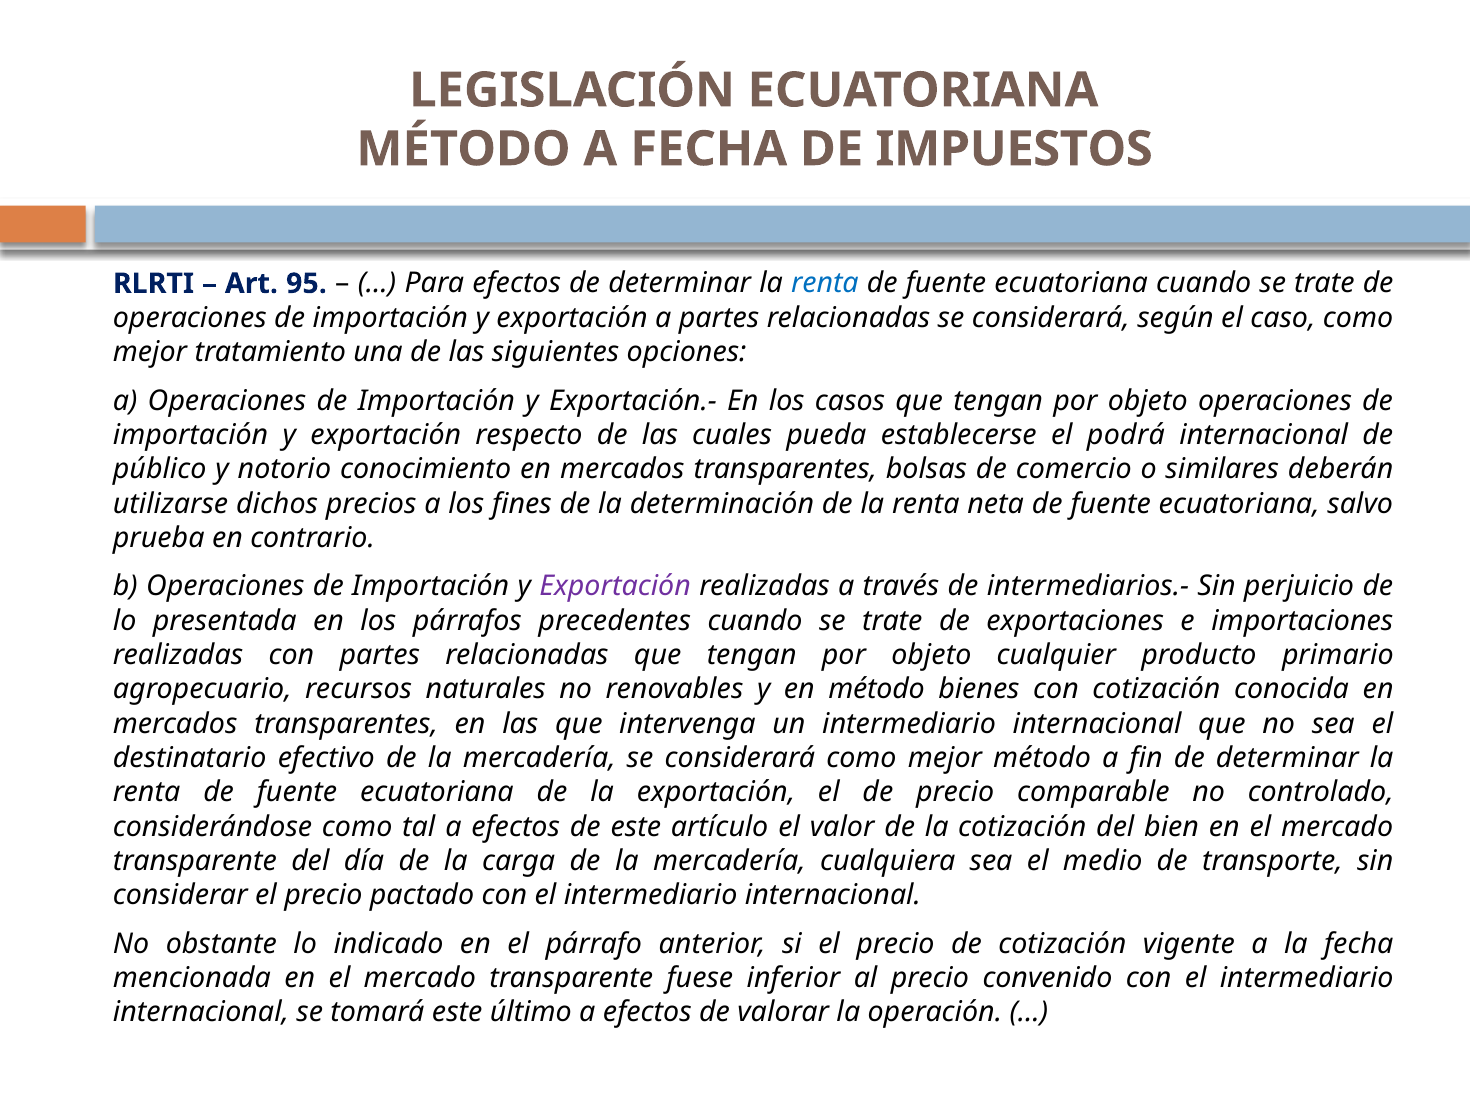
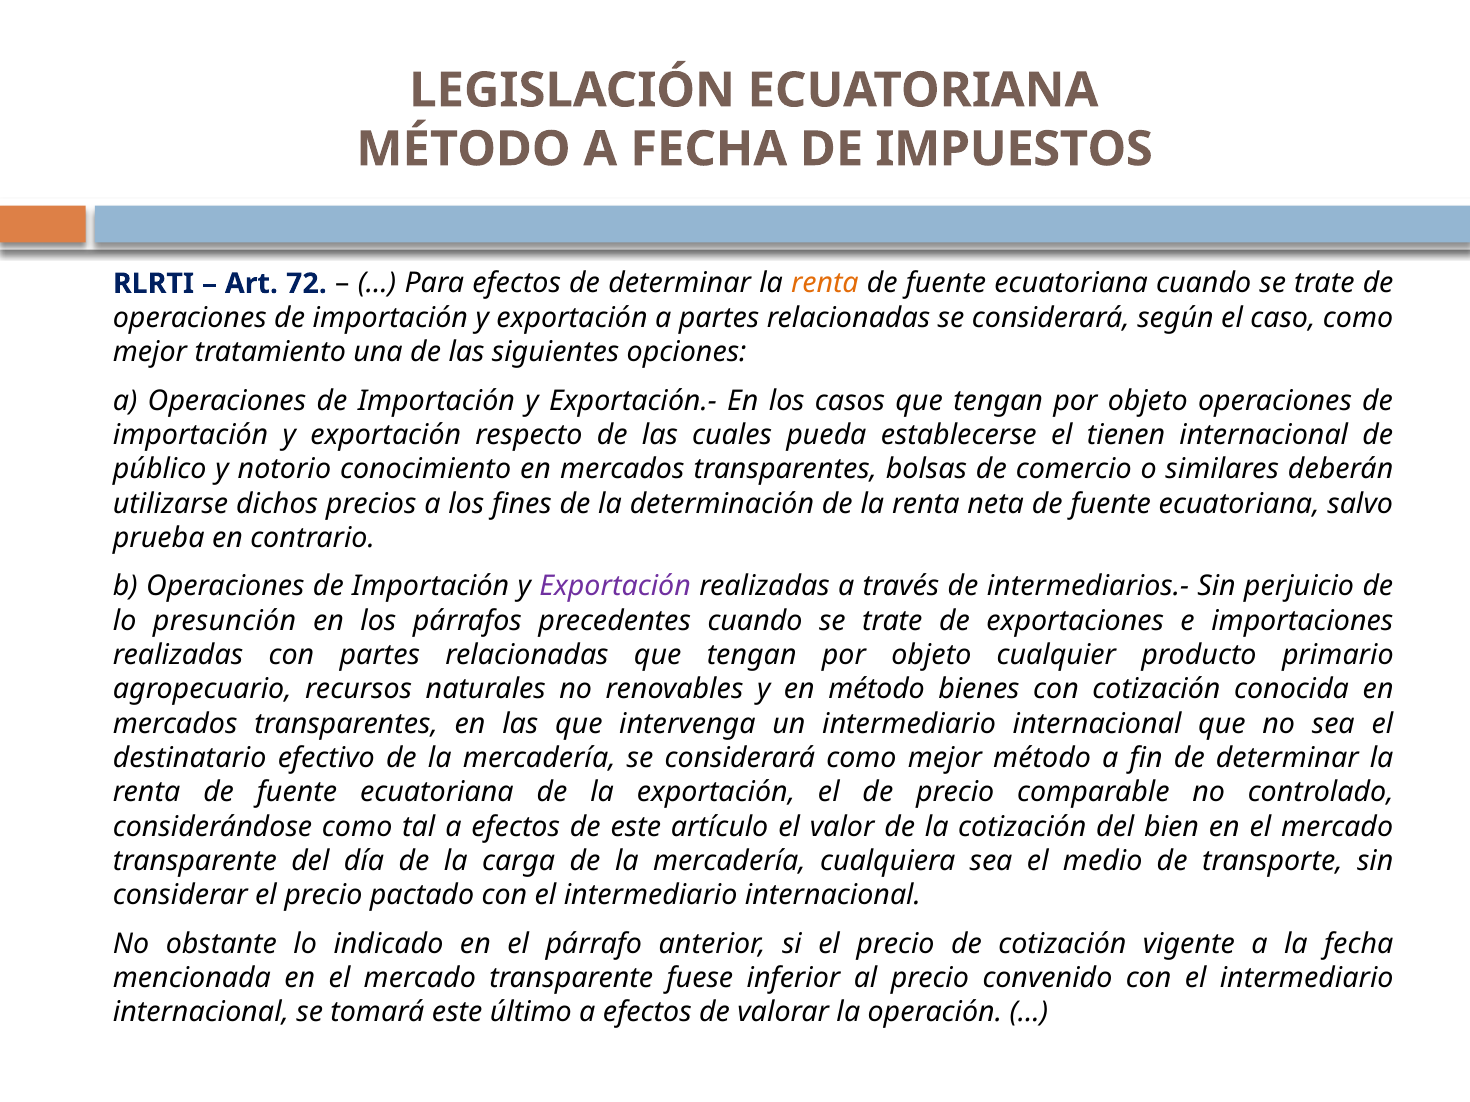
95: 95 -> 72
renta at (825, 284) colour: blue -> orange
podrá: podrá -> tienen
presentada: presentada -> presunción
